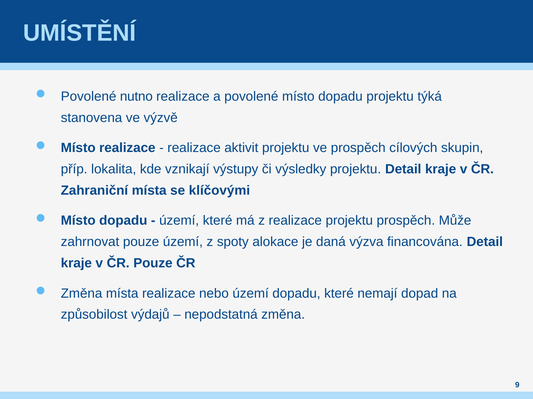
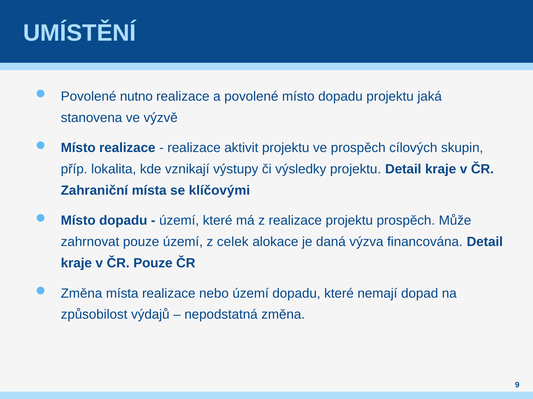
týká: týká -> jaká
spoty: spoty -> celek
